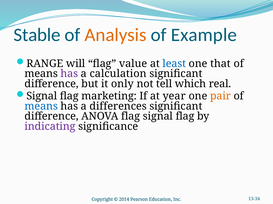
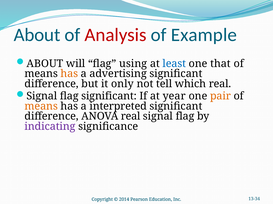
Stable at (37, 35): Stable -> About
Analysis colour: orange -> red
RANGE at (45, 64): RANGE -> ABOUT
value: value -> using
has at (69, 74) colour: purple -> orange
calculation: calculation -> advertising
flag marketing: marketing -> significant
means at (41, 107) colour: blue -> orange
differences: differences -> interpreted
ANOVA flag: flag -> real
